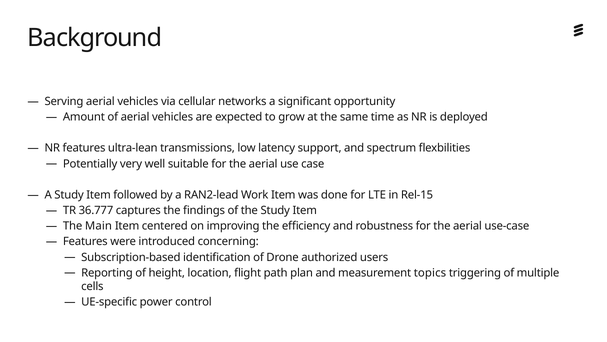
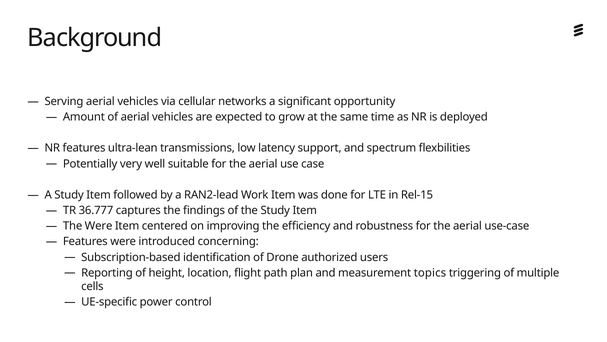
The Main: Main -> Were
